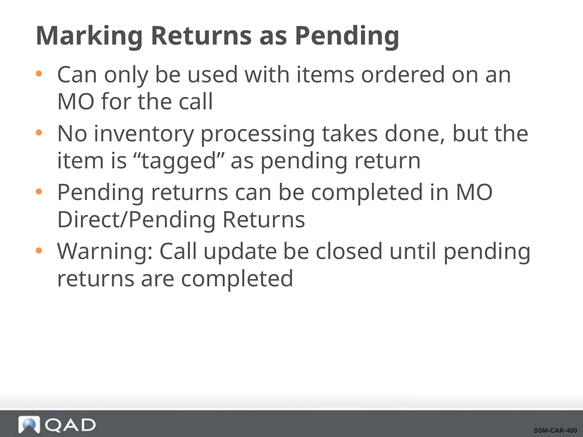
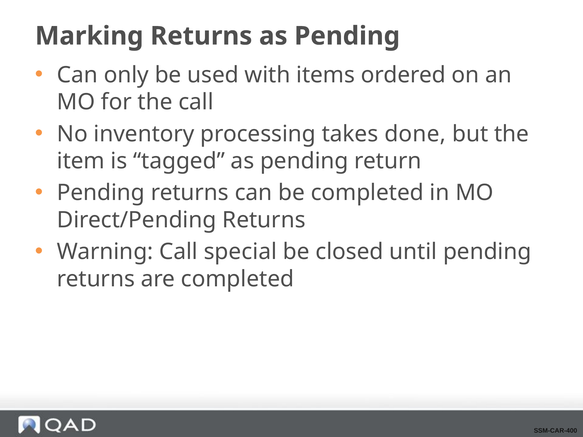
update: update -> special
